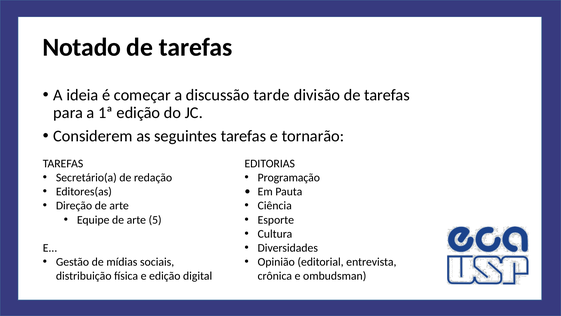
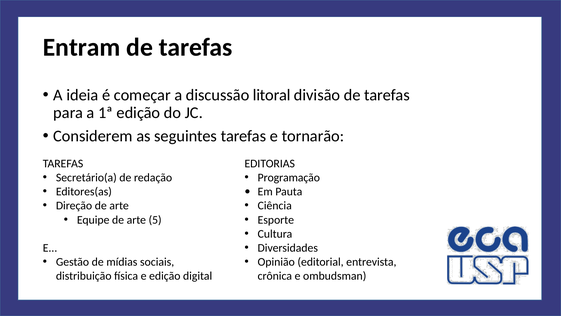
Notado: Notado -> Entram
tarde: tarde -> litoral
